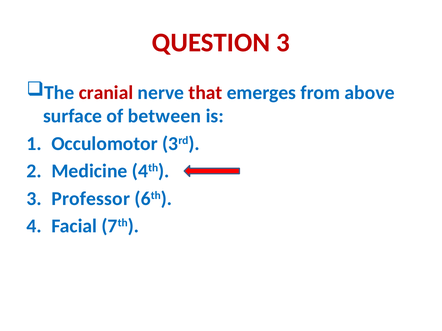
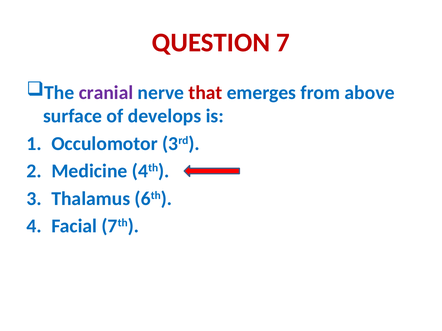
QUESTION 3: 3 -> 7
cranial colour: red -> purple
between: between -> develops
Professor: Professor -> Thalamus
